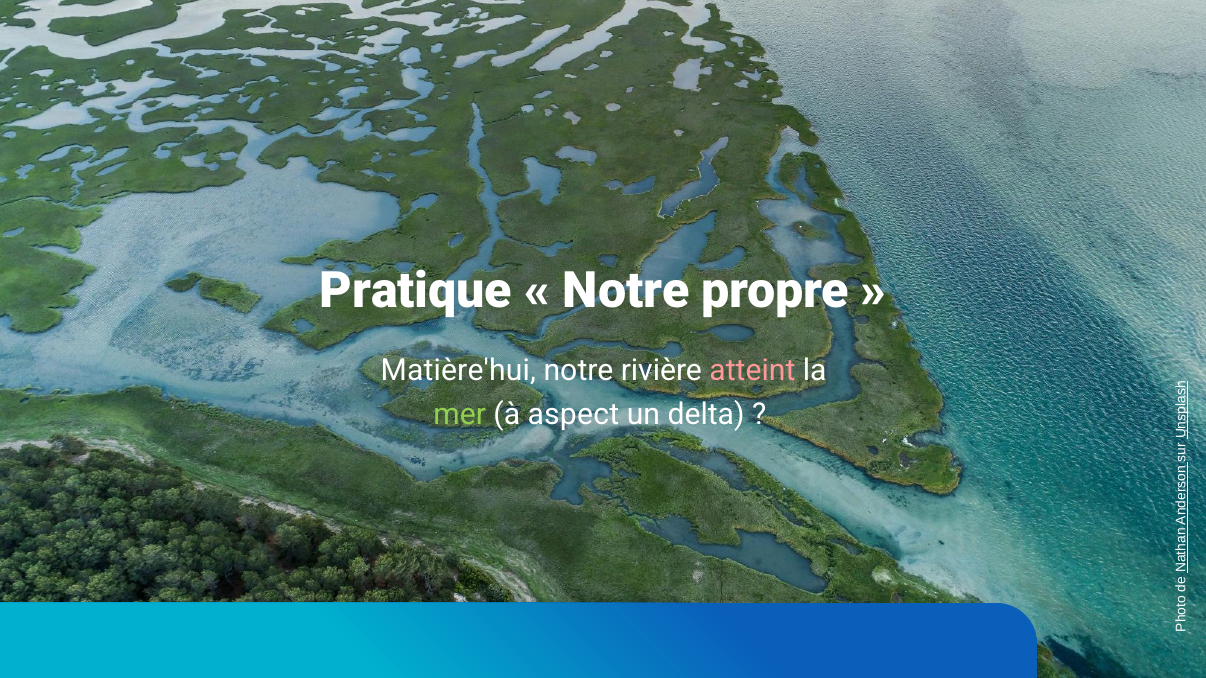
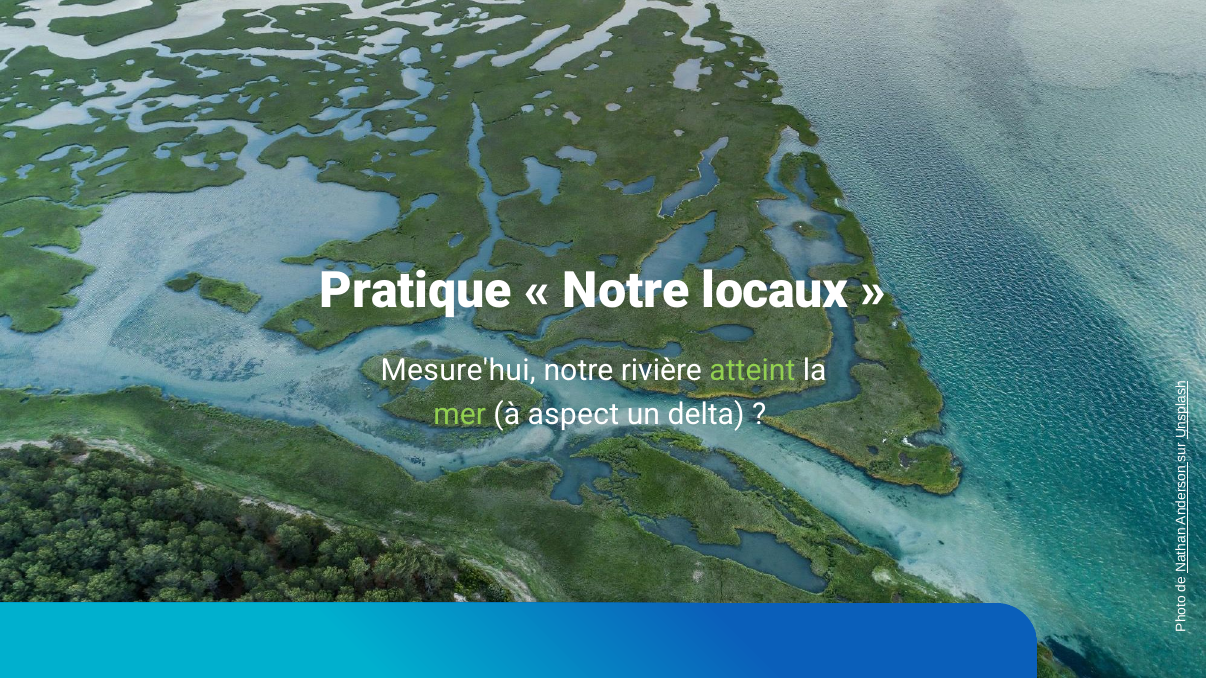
propre: propre -> locaux
Matière'hui: Matière'hui -> Mesure'hui
atteint colour: pink -> light green
